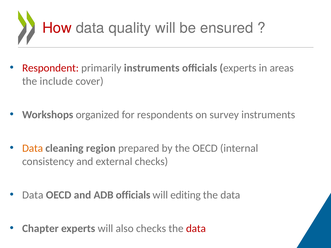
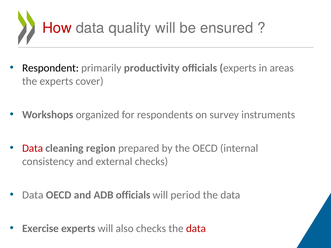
Respondent colour: red -> black
primarily instruments: instruments -> productivity
the include: include -> experts
Data at (33, 148) colour: orange -> red
editing: editing -> period
Chapter: Chapter -> Exercise
